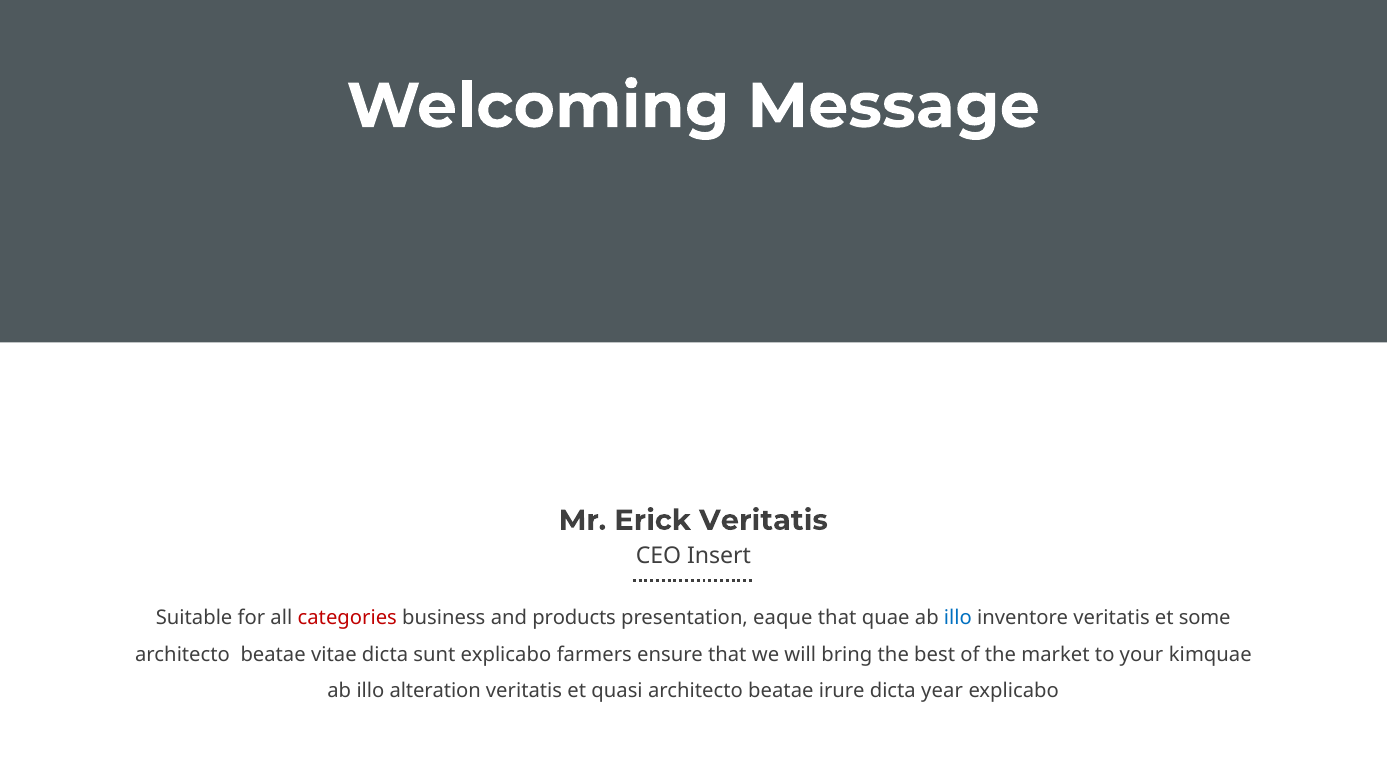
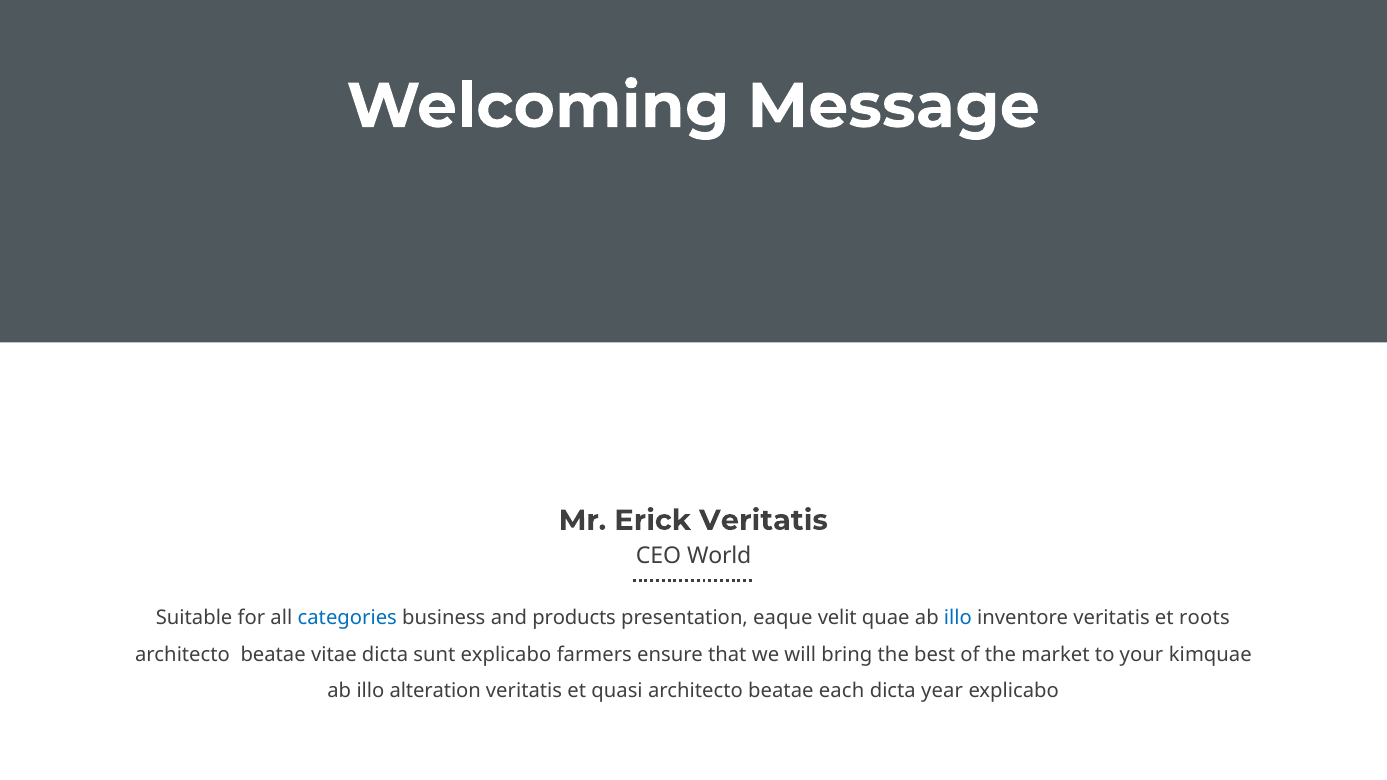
Insert: Insert -> World
categories colour: red -> blue
eaque that: that -> velit
some: some -> roots
irure: irure -> each
